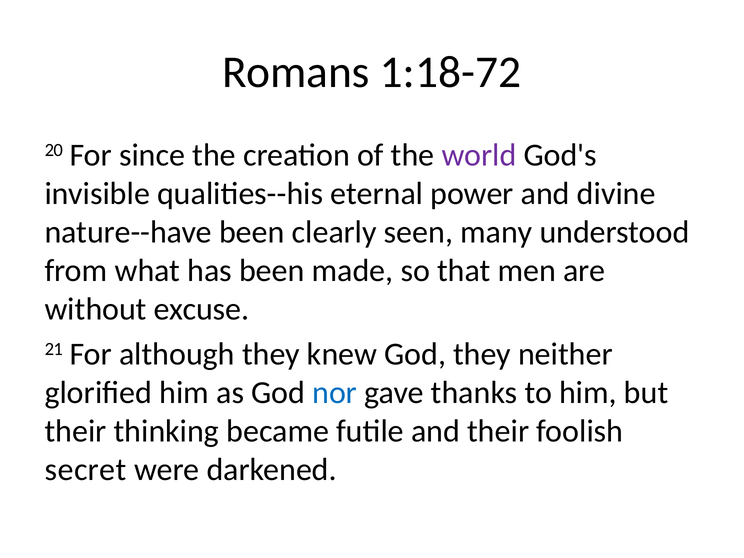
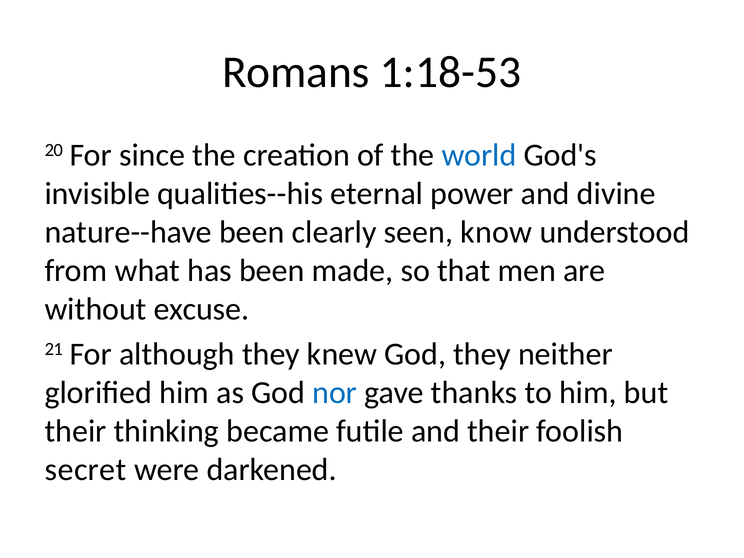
1:18-72: 1:18-72 -> 1:18-53
world colour: purple -> blue
many: many -> know
